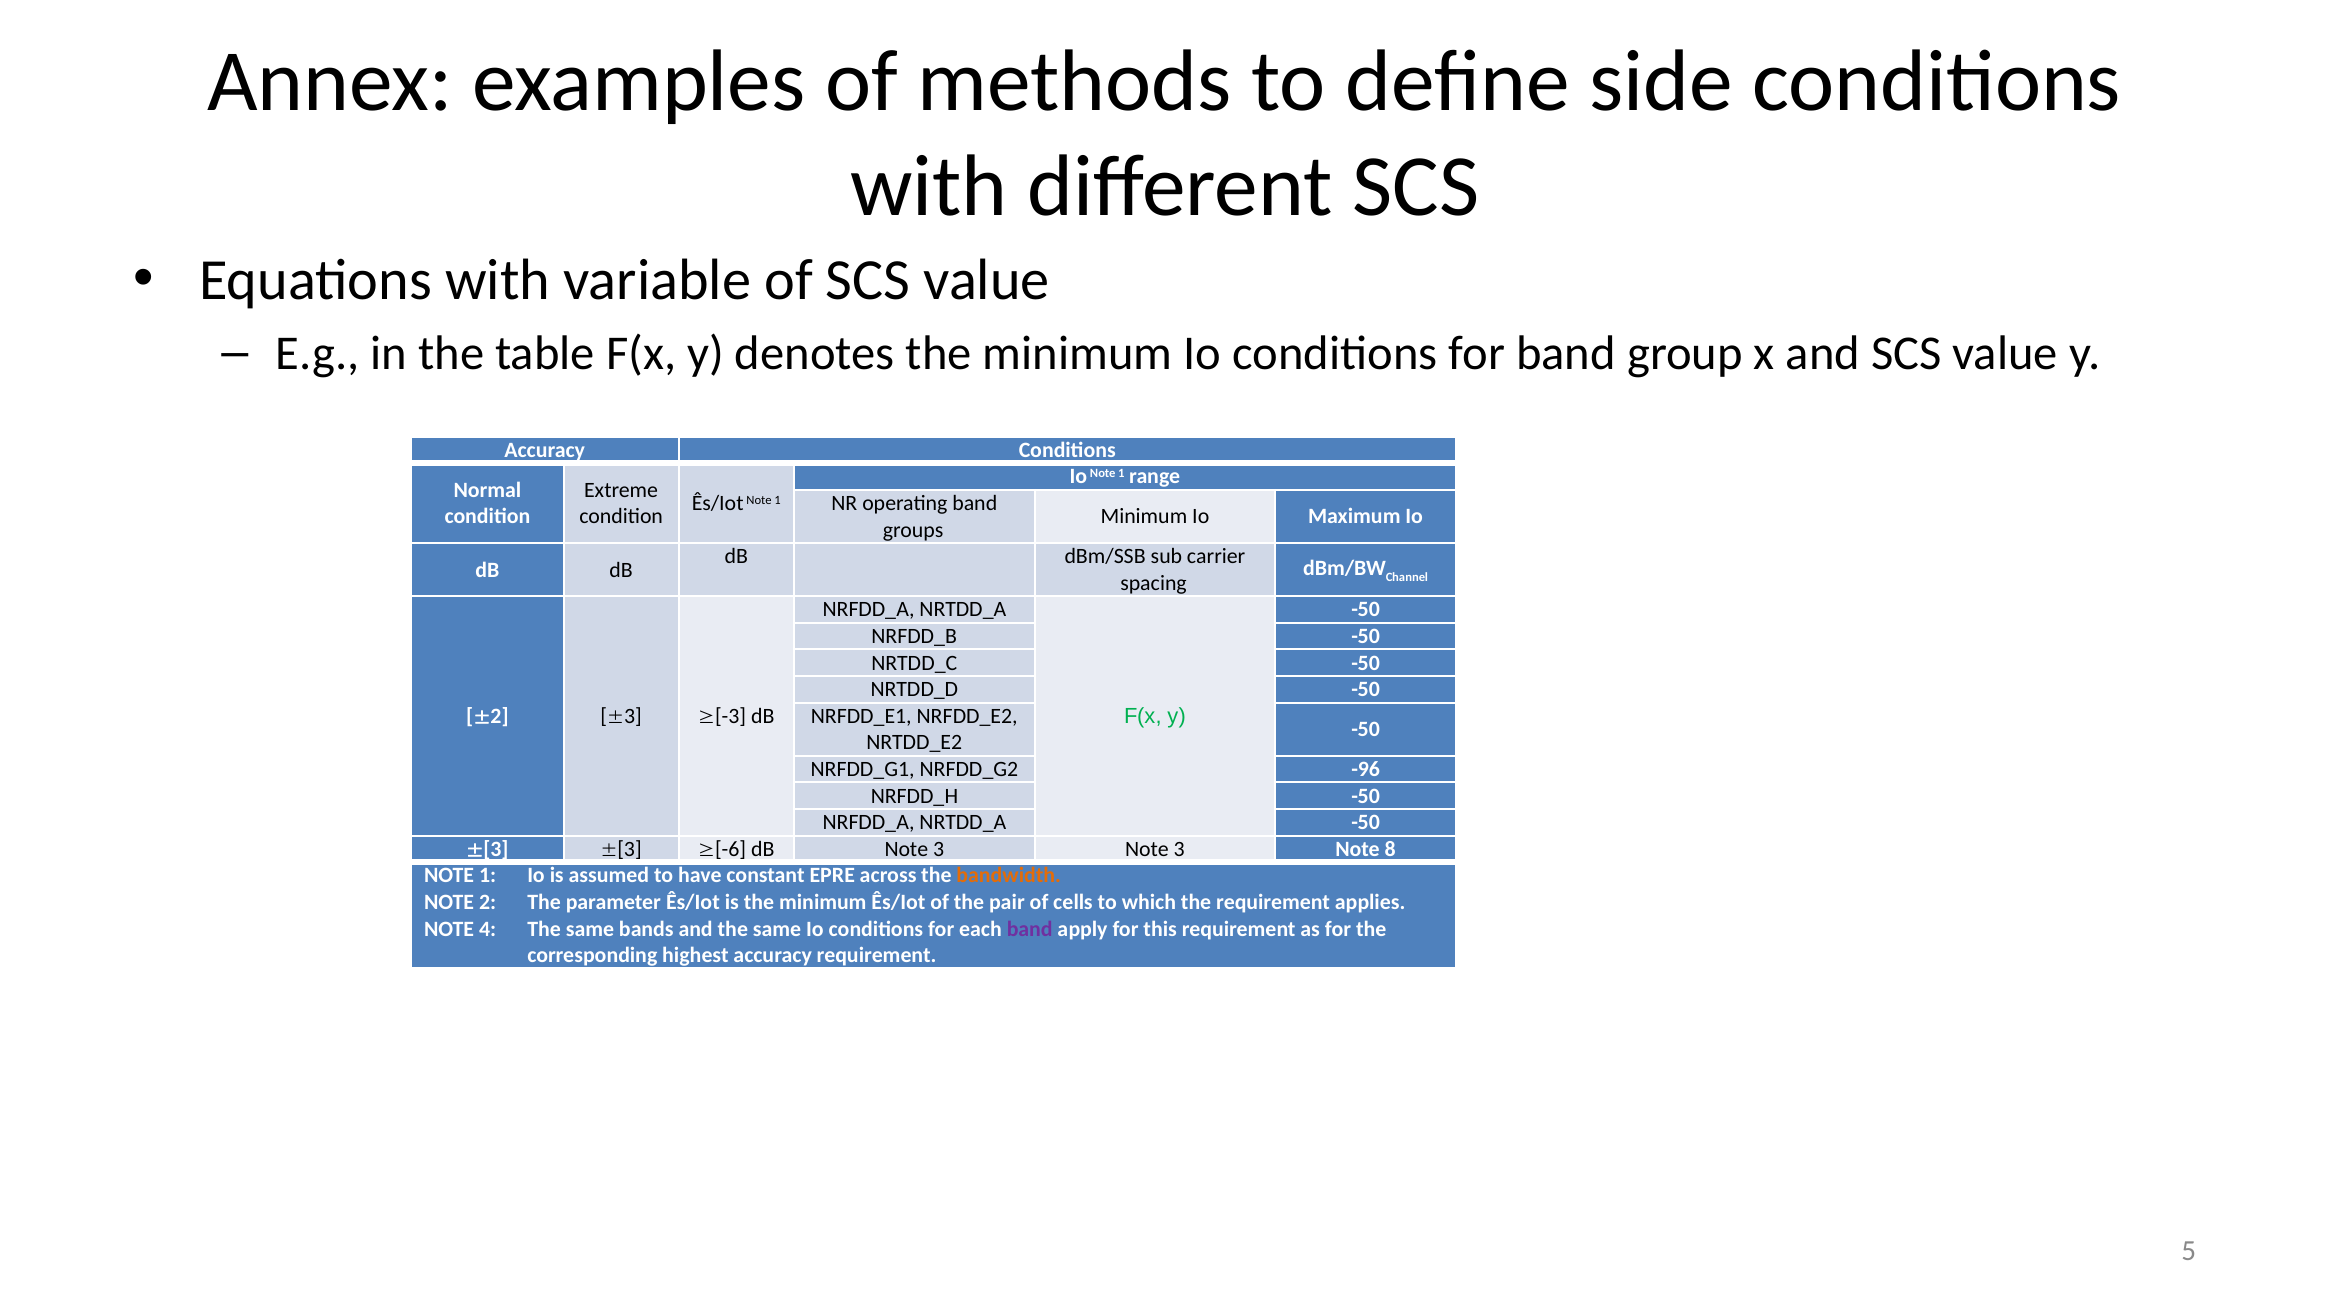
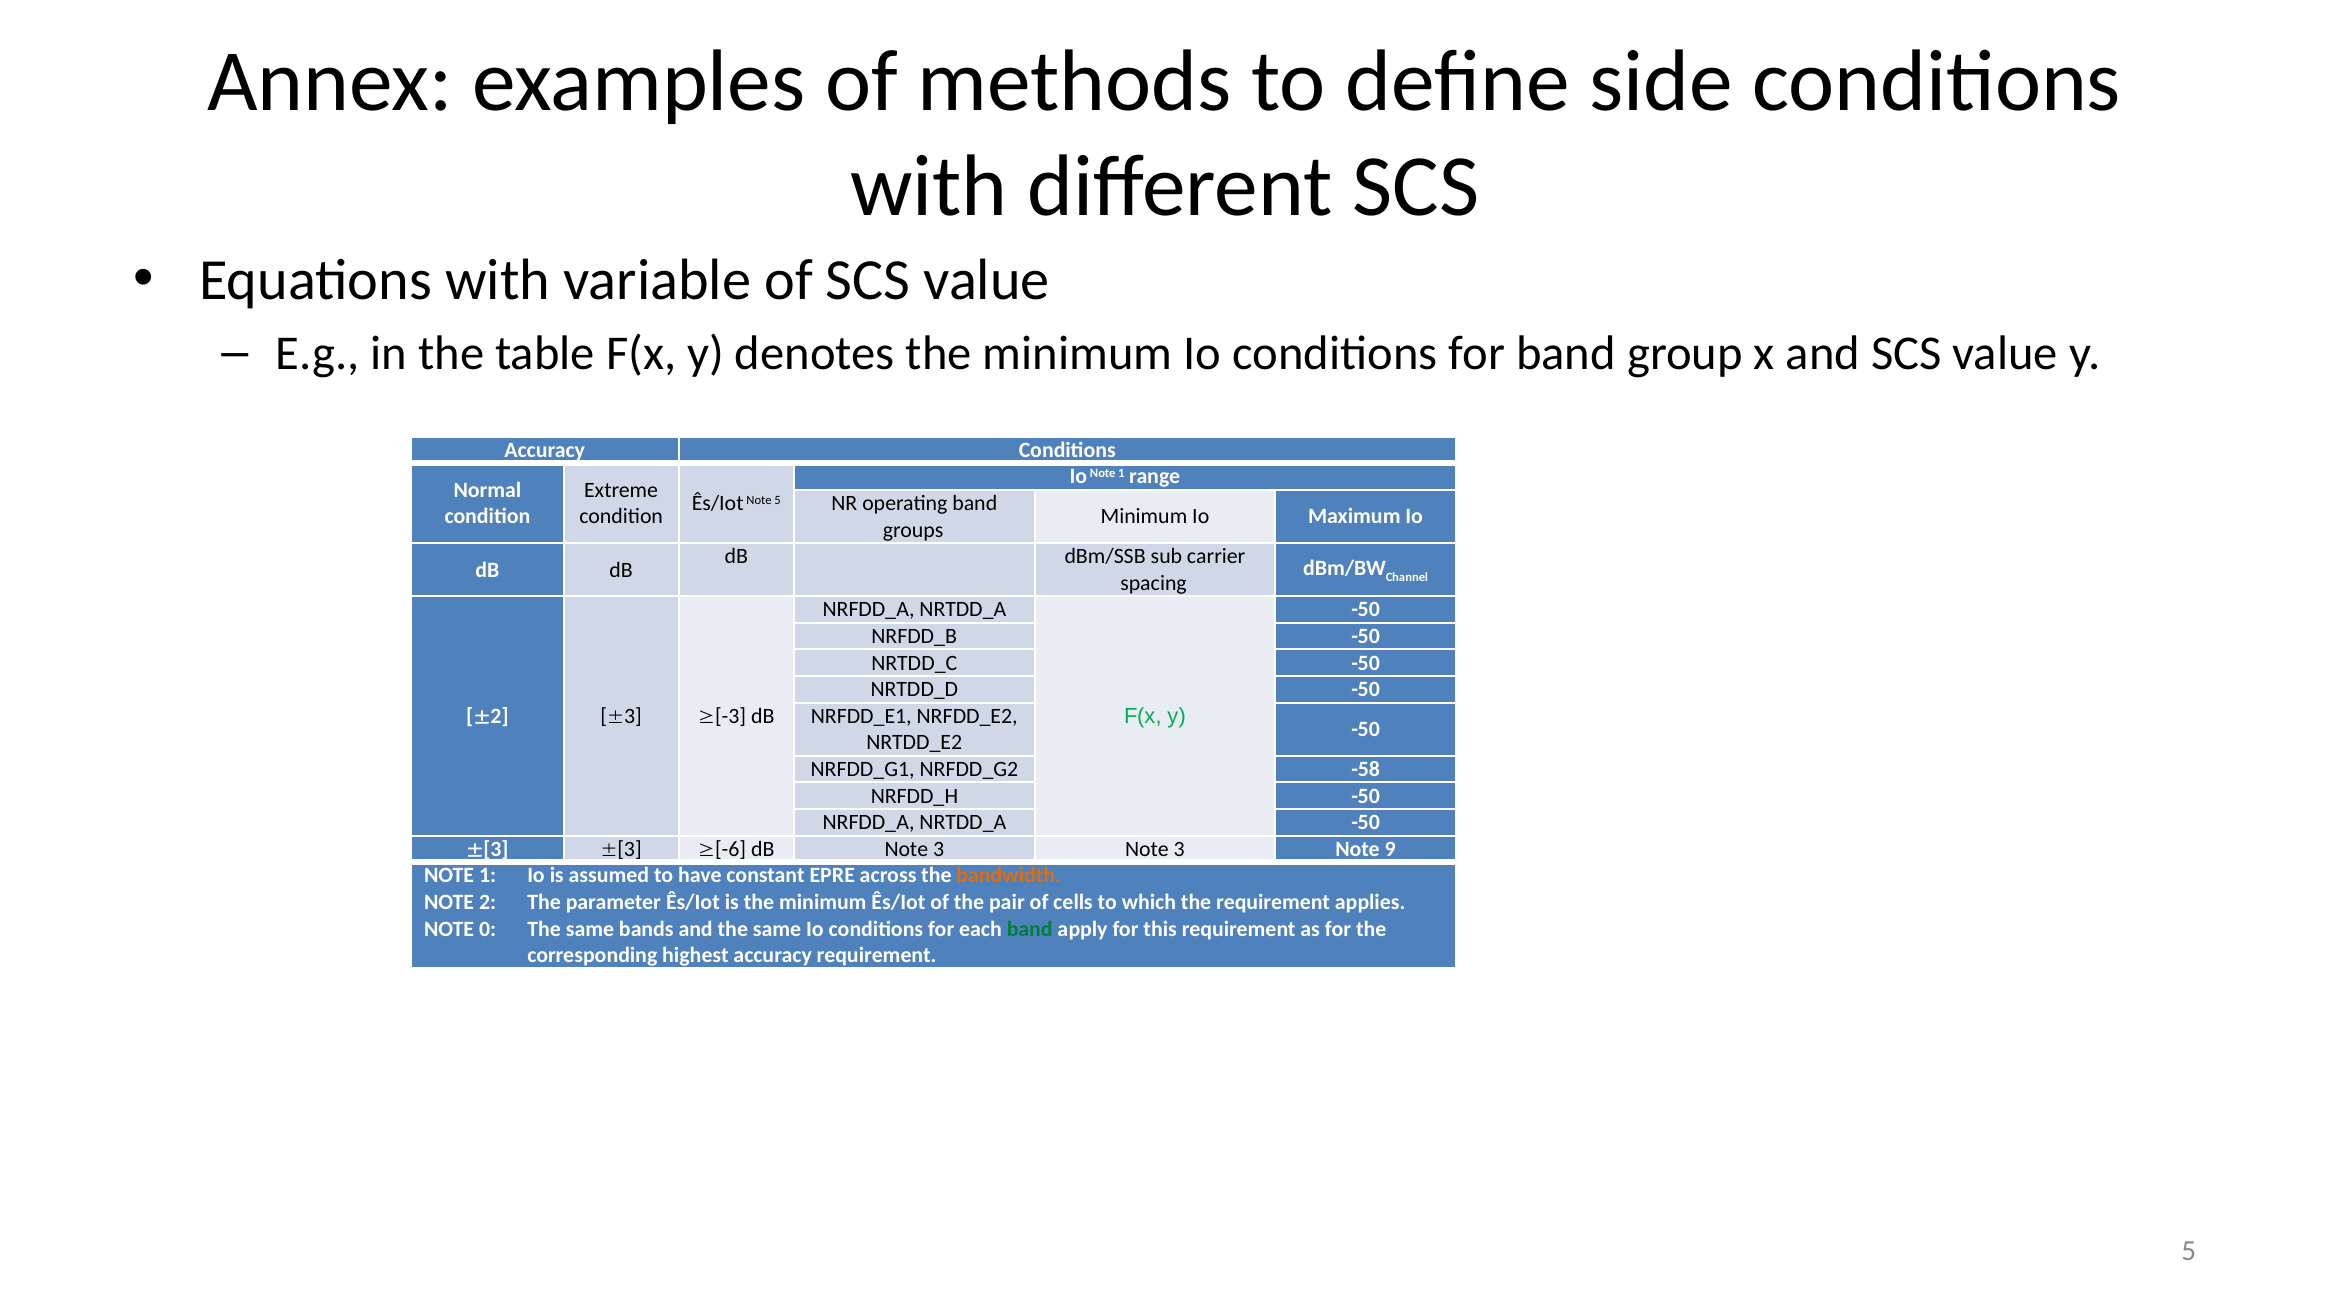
Ês/Iot Note 1: 1 -> 5
-96: -96 -> -58
8: 8 -> 9
4: 4 -> 0
band at (1030, 929) colour: purple -> green
